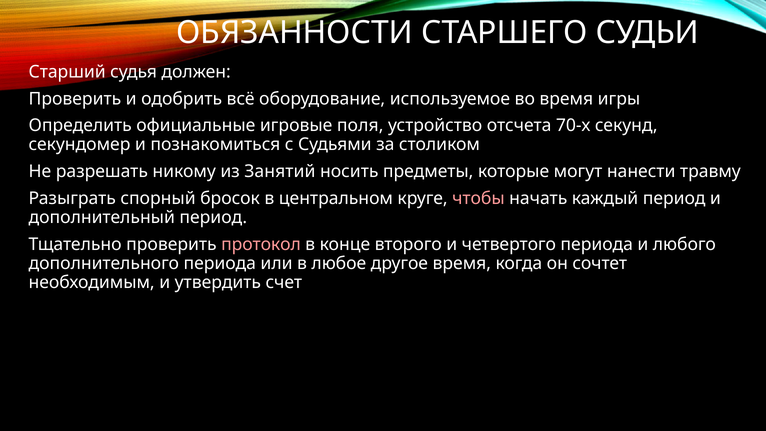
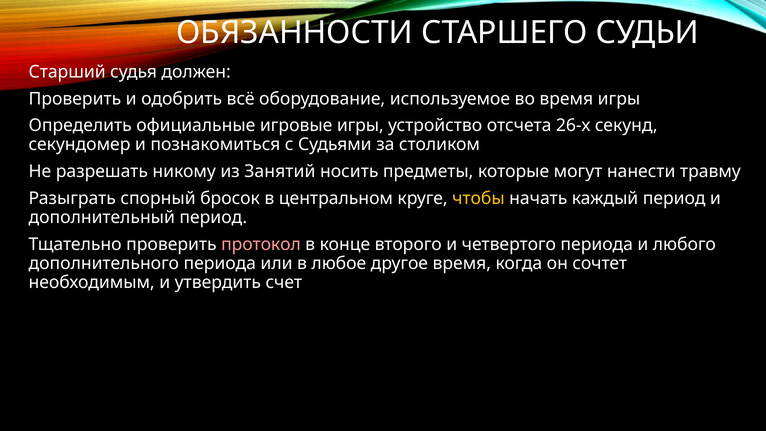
игровые поля: поля -> игры
70-х: 70-х -> 26-х
чтобы colour: pink -> yellow
